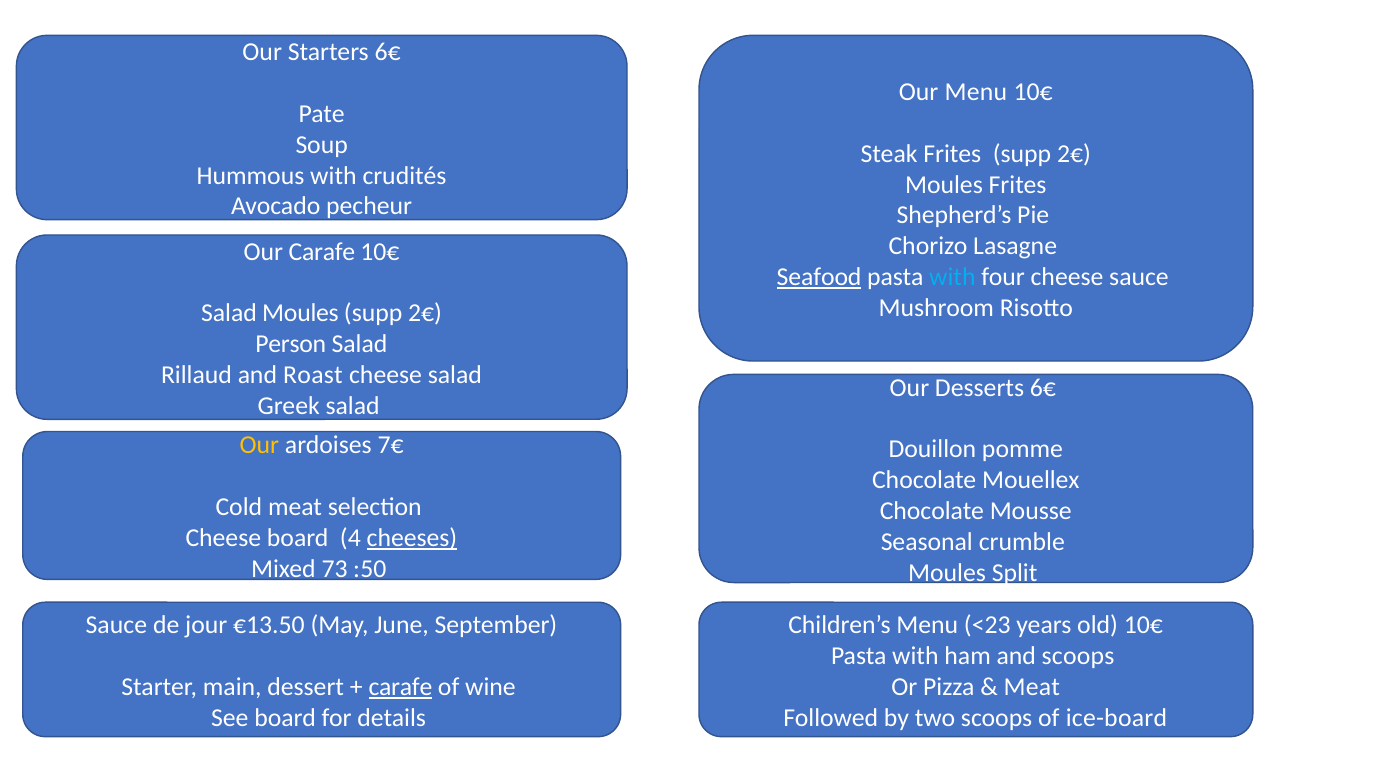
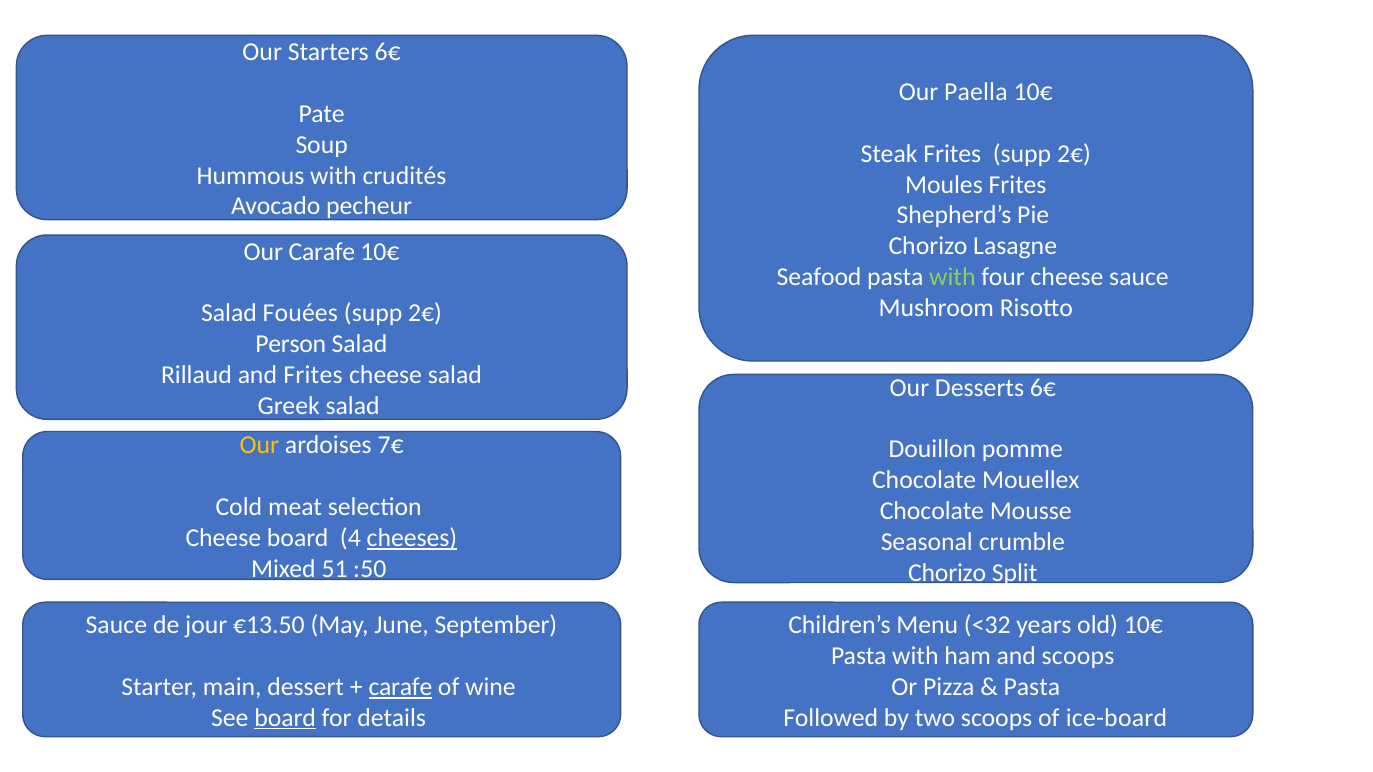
Our Menu: Menu -> Paella
Seafood underline: present -> none
with at (952, 277) colour: light blue -> light green
Salad Moules: Moules -> Fouées
and Roast: Roast -> Frites
73: 73 -> 51
Moules at (947, 573): Moules -> Chorizo
<23: <23 -> <32
Meat at (1032, 687): Meat -> Pasta
board at (285, 718) underline: none -> present
